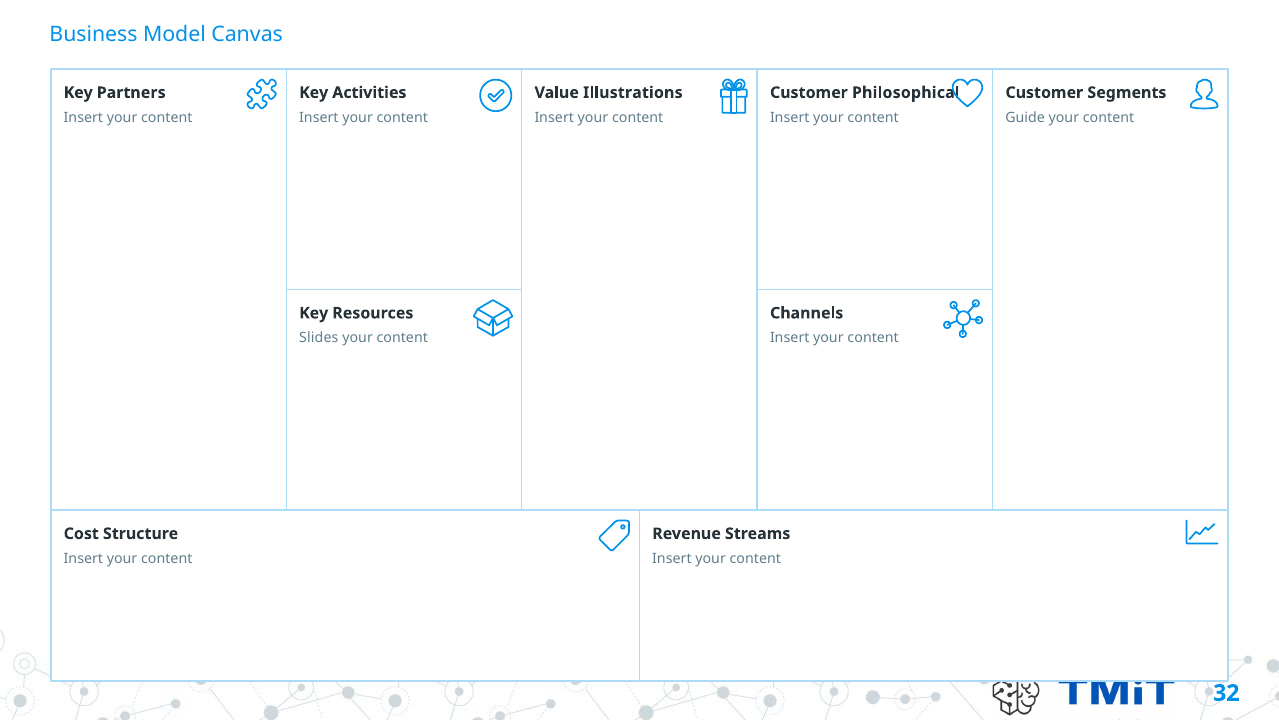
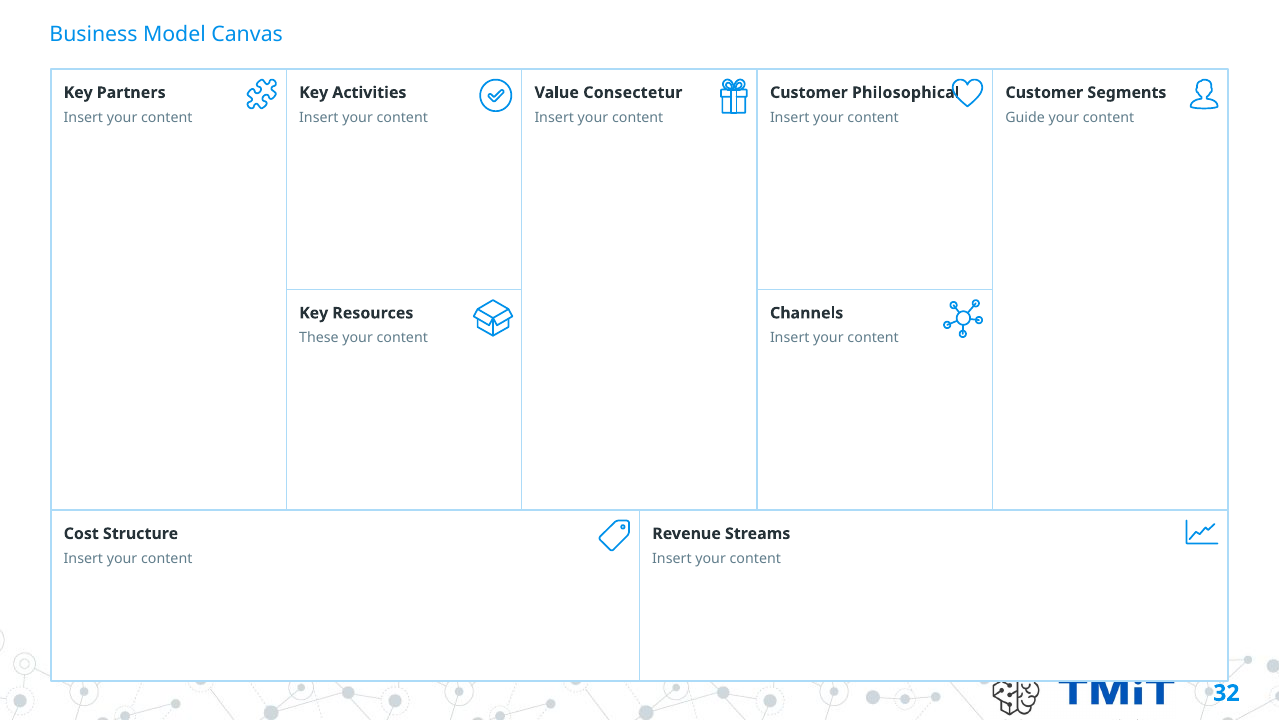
Illustrations: Illustrations -> Consectetur
Slides: Slides -> These
